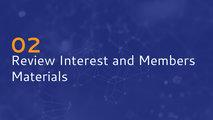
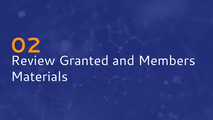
Interest: Interest -> Granted
